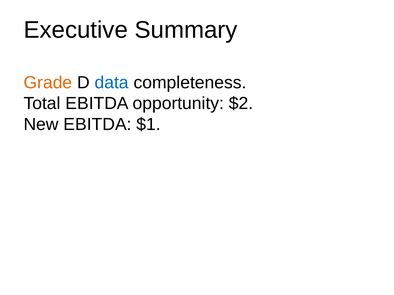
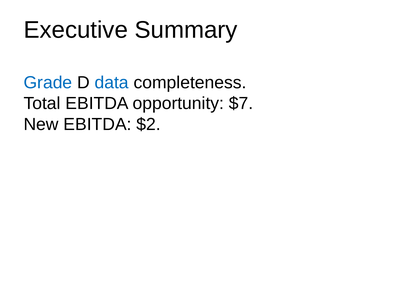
Grade colour: orange -> blue
$2: $2 -> $7
$1: $1 -> $2
